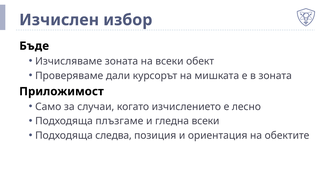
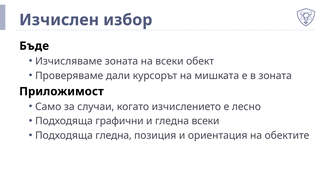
плъзгаме: плъзгаме -> графични
Подходяща следва: следва -> гледна
